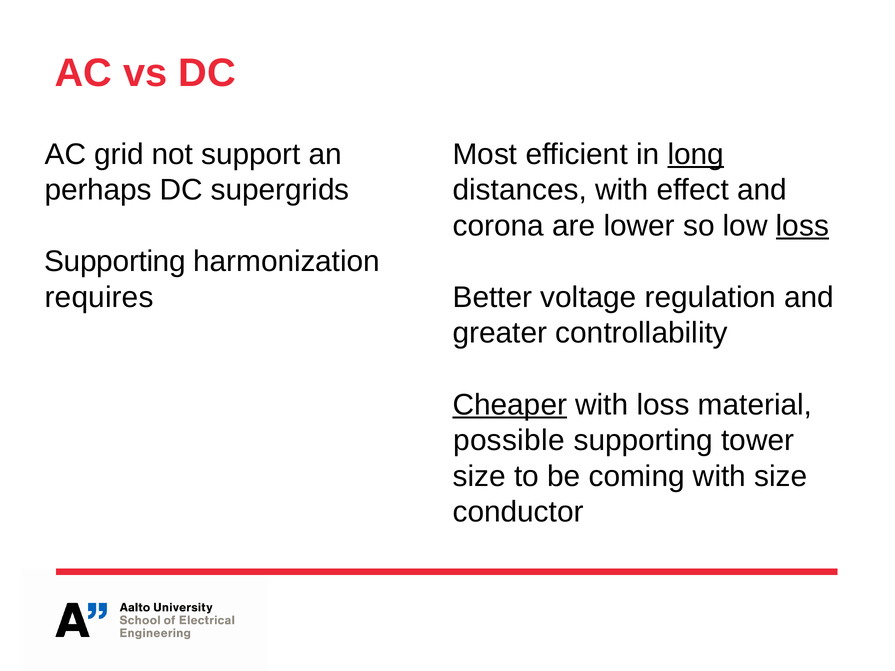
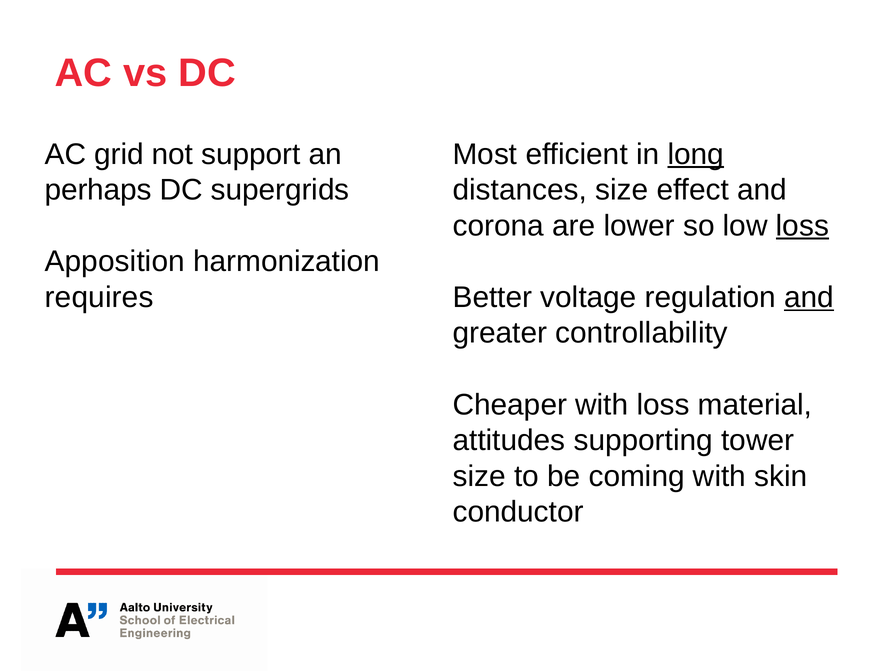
distances with: with -> size
Supporting at (115, 262): Supporting -> Apposition
and at (809, 297) underline: none -> present
Cheaper underline: present -> none
possible: possible -> attitudes
with size: size -> skin
